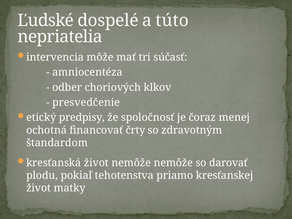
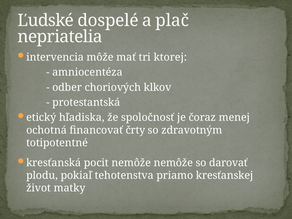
túto: túto -> plač
súčasť: súčasť -> ktorej
presvedčenie: presvedčenie -> protestantská
predpisy: predpisy -> hľadiska
štandardom: štandardom -> totipotentné
kresťanská život: život -> pocit
